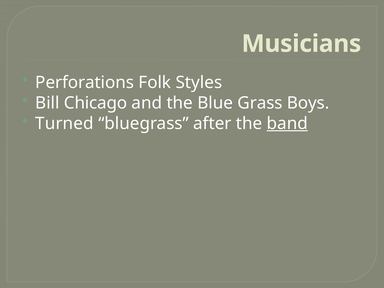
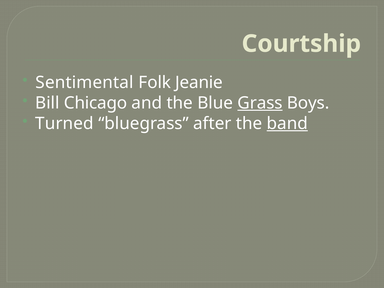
Musicians: Musicians -> Courtship
Perforations: Perforations -> Sentimental
Styles: Styles -> Jeanie
Grass underline: none -> present
